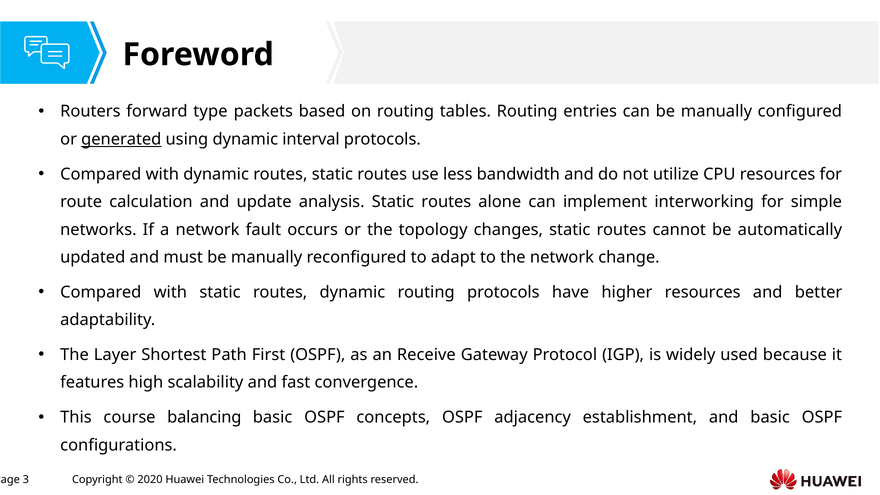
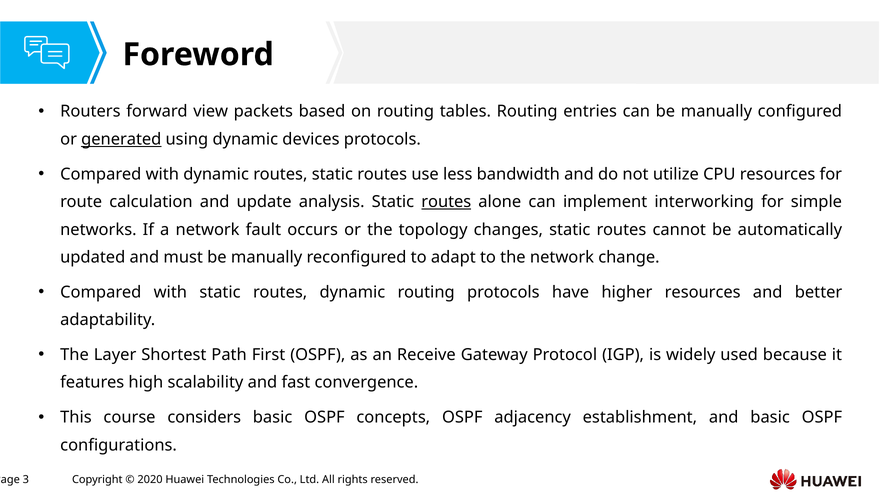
type: type -> view
interval: interval -> devices
routes at (446, 202) underline: none -> present
balancing: balancing -> considers
